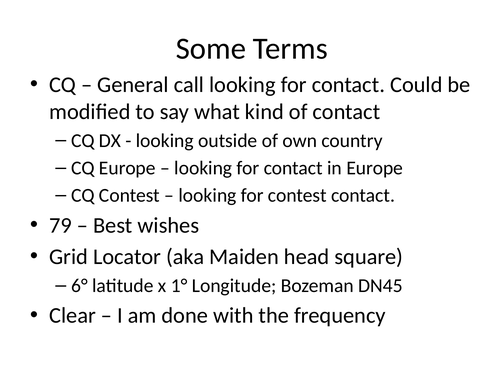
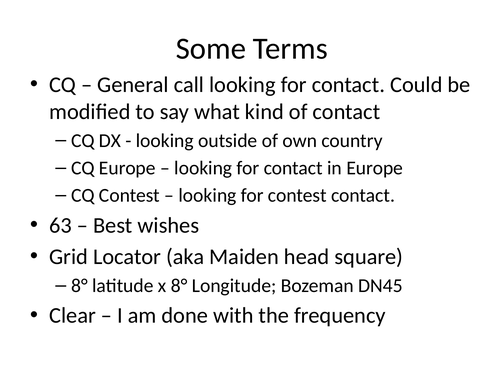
79: 79 -> 63
6° at (79, 286): 6° -> 8°
x 1°: 1° -> 8°
